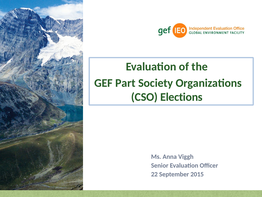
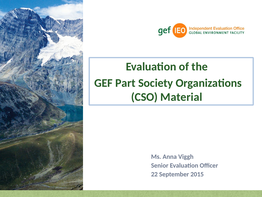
Elections: Elections -> Material
